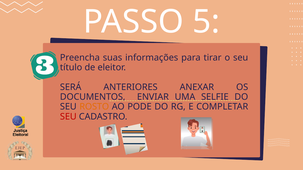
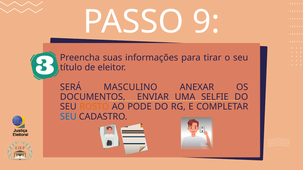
5: 5 -> 9
ANTERIORES: ANTERIORES -> MASCULINO
SEU at (68, 117) colour: red -> blue
